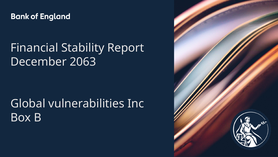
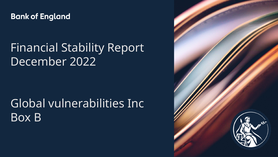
2063: 2063 -> 2022
